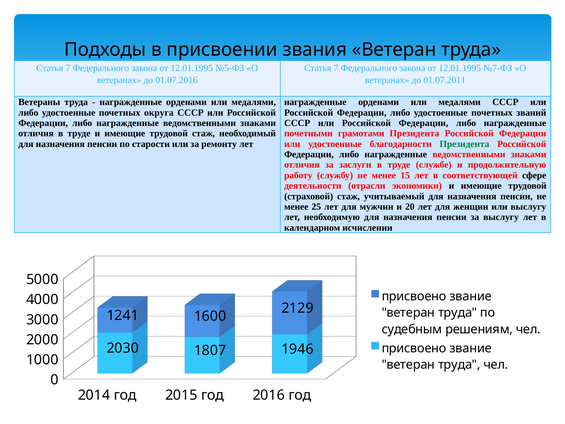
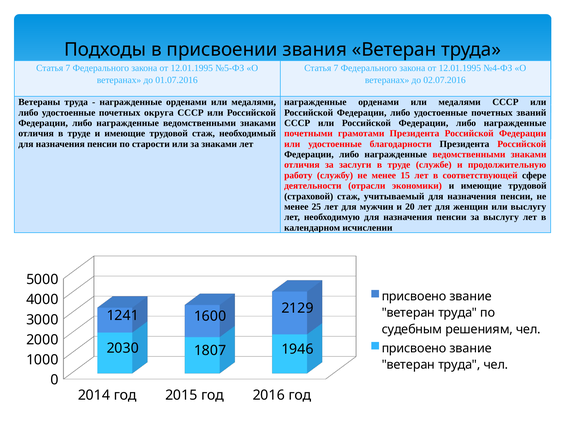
№7-ФЗ: №7-ФЗ -> №4-ФЗ
01.07.2011: 01.07.2011 -> 02.07.2016
за ремонту: ремонту -> знаками
Президента at (465, 144) colour: green -> black
